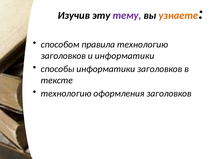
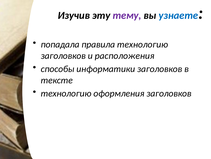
узнаете colour: orange -> blue
способом: способом -> попадала
и информатики: информатики -> расположения
